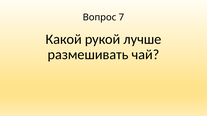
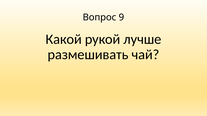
7: 7 -> 9
